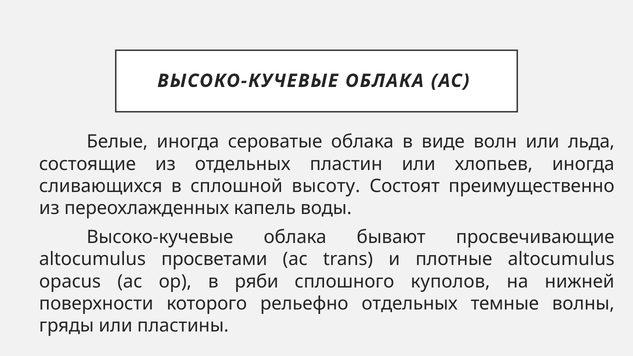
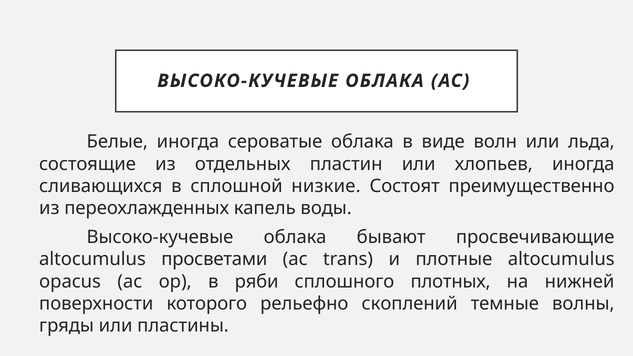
высоту: высоту -> низкие
куполов: куполов -> плотных
рельефно отдельных: отдельных -> скоплений
